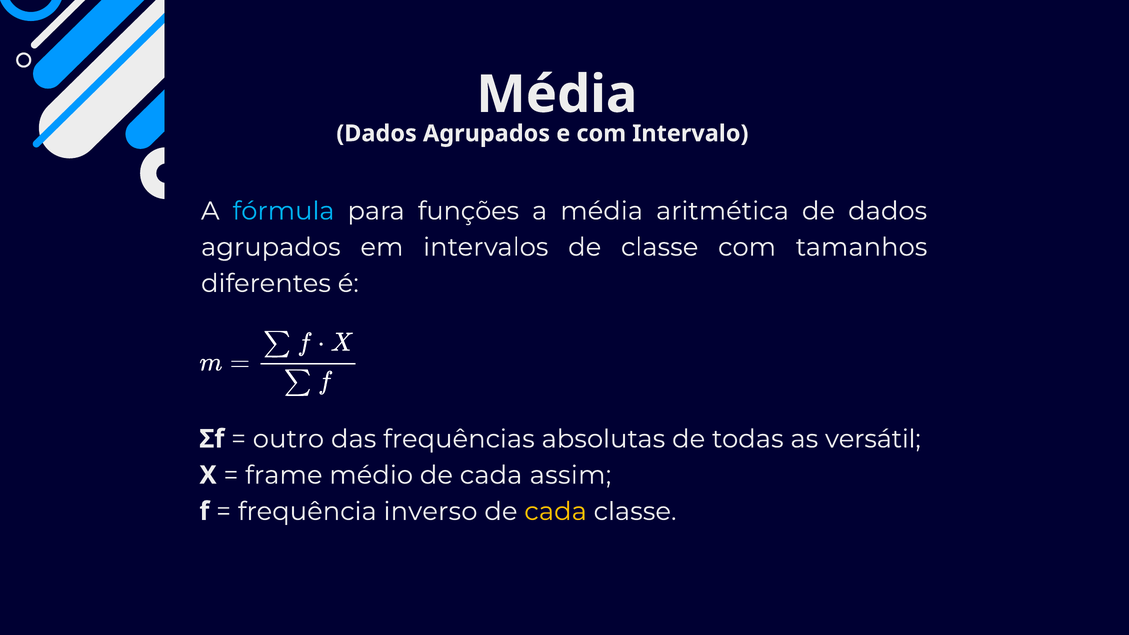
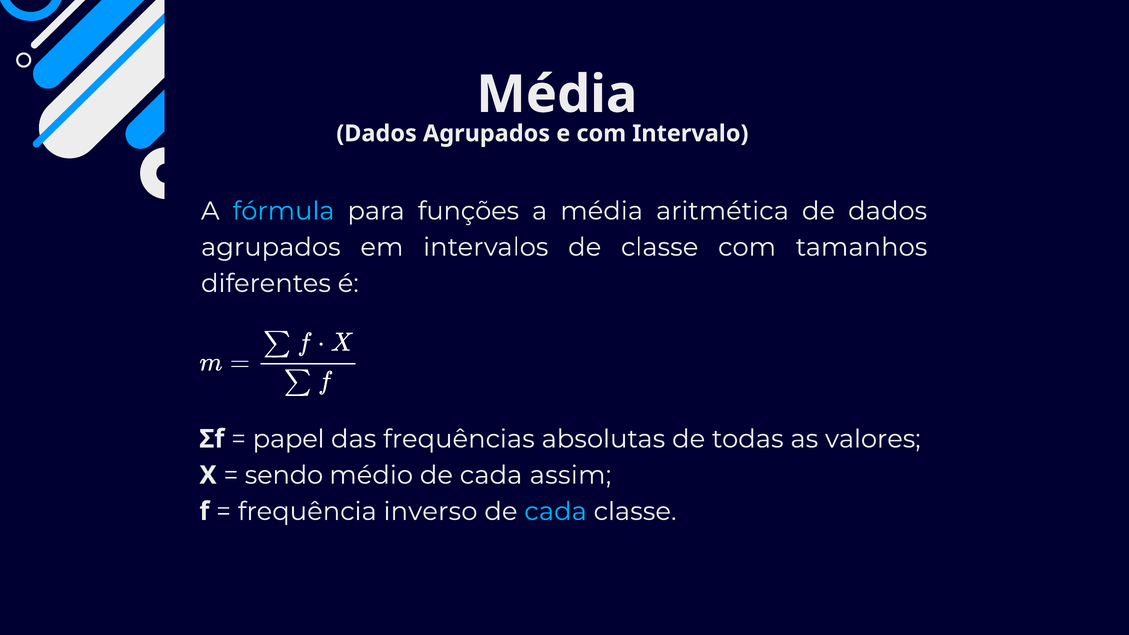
outro: outro -> papel
versátil: versátil -> valores
frame: frame -> sendo
cada at (556, 511) colour: yellow -> light blue
